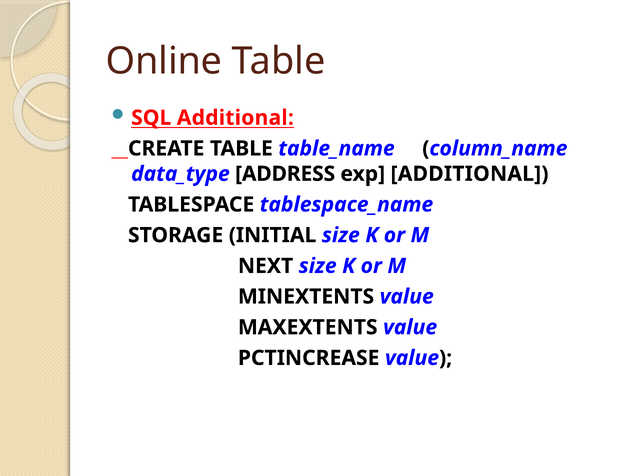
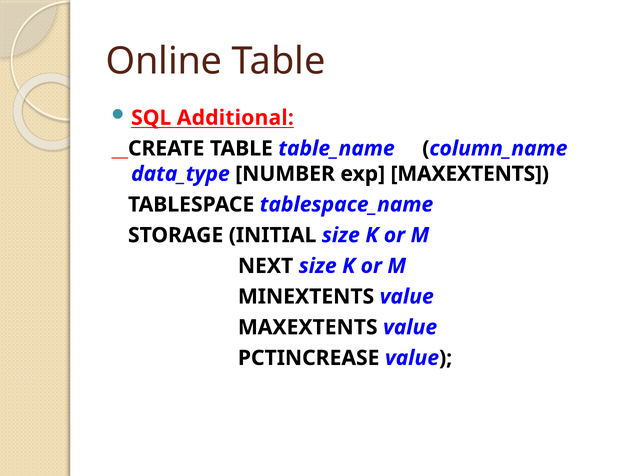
ADDRESS: ADDRESS -> NUMBER
exp ADDITIONAL: ADDITIONAL -> MAXEXTENTS
